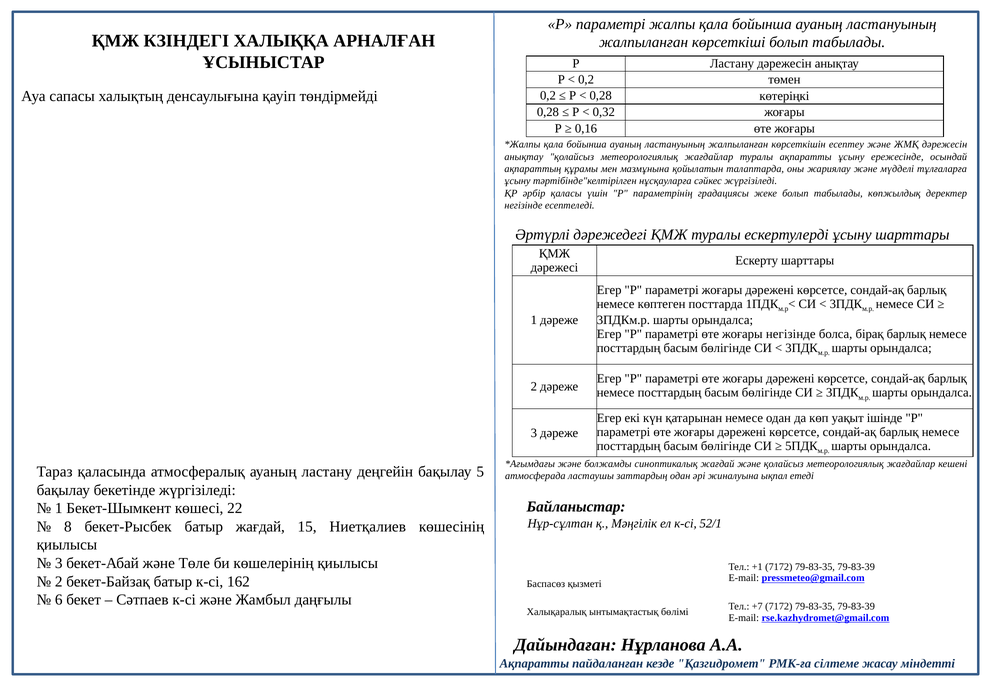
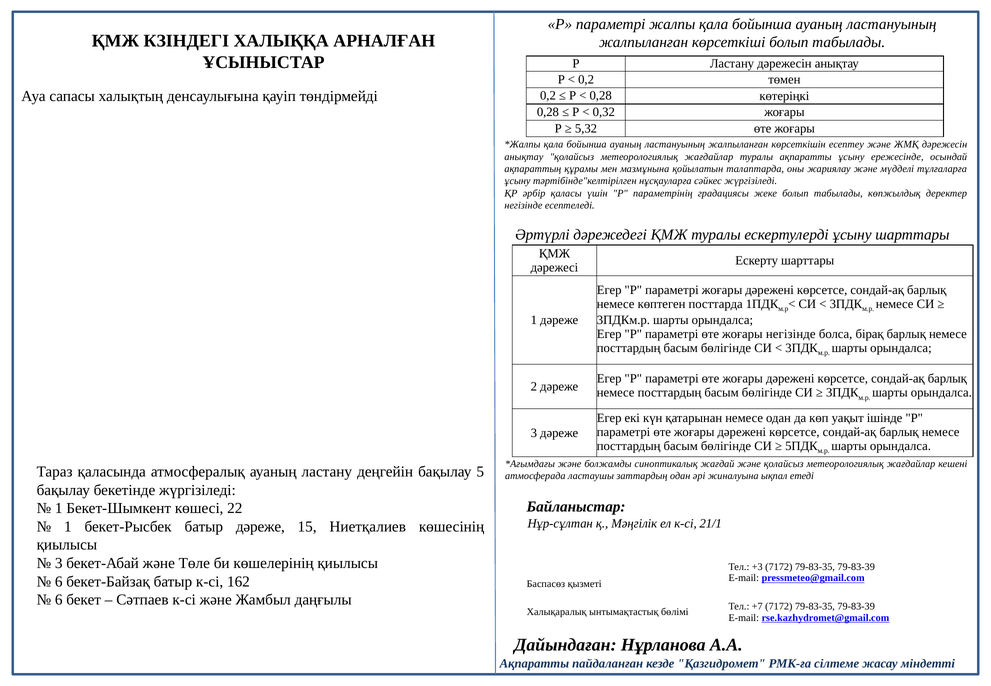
0,16: 0,16 -> 5,32
52/1: 52/1 -> 21/1
8 at (68, 527): 8 -> 1
батыр жағдай: жағдай -> дәреже
+1: +1 -> +3
2 at (59, 582): 2 -> 6
